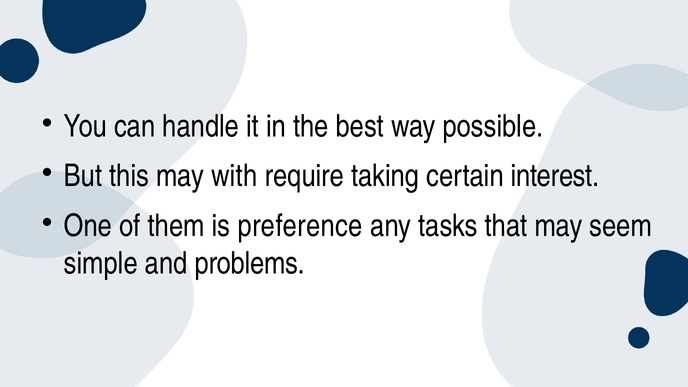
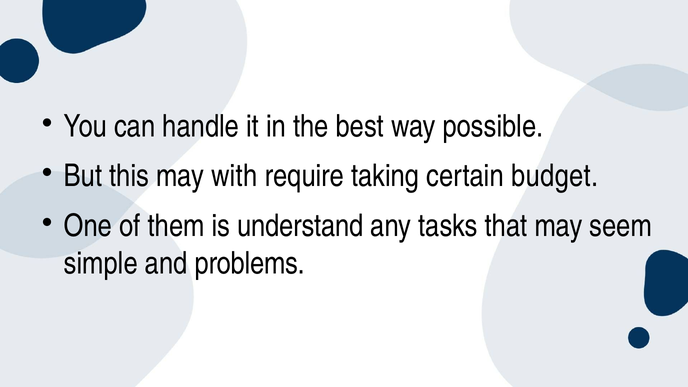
interest: interest -> budget
preference: preference -> understand
